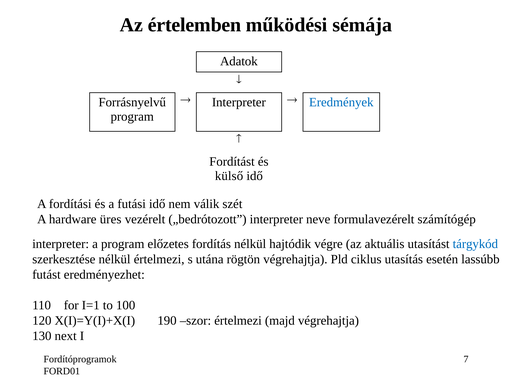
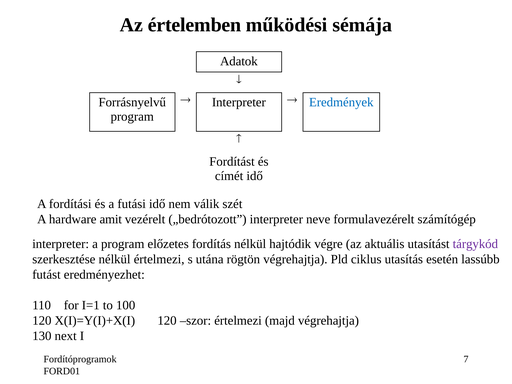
külső: külső -> címét
üres: üres -> amit
tárgykód colour: blue -> purple
X(I)=Y(I)+X(I 190: 190 -> 120
